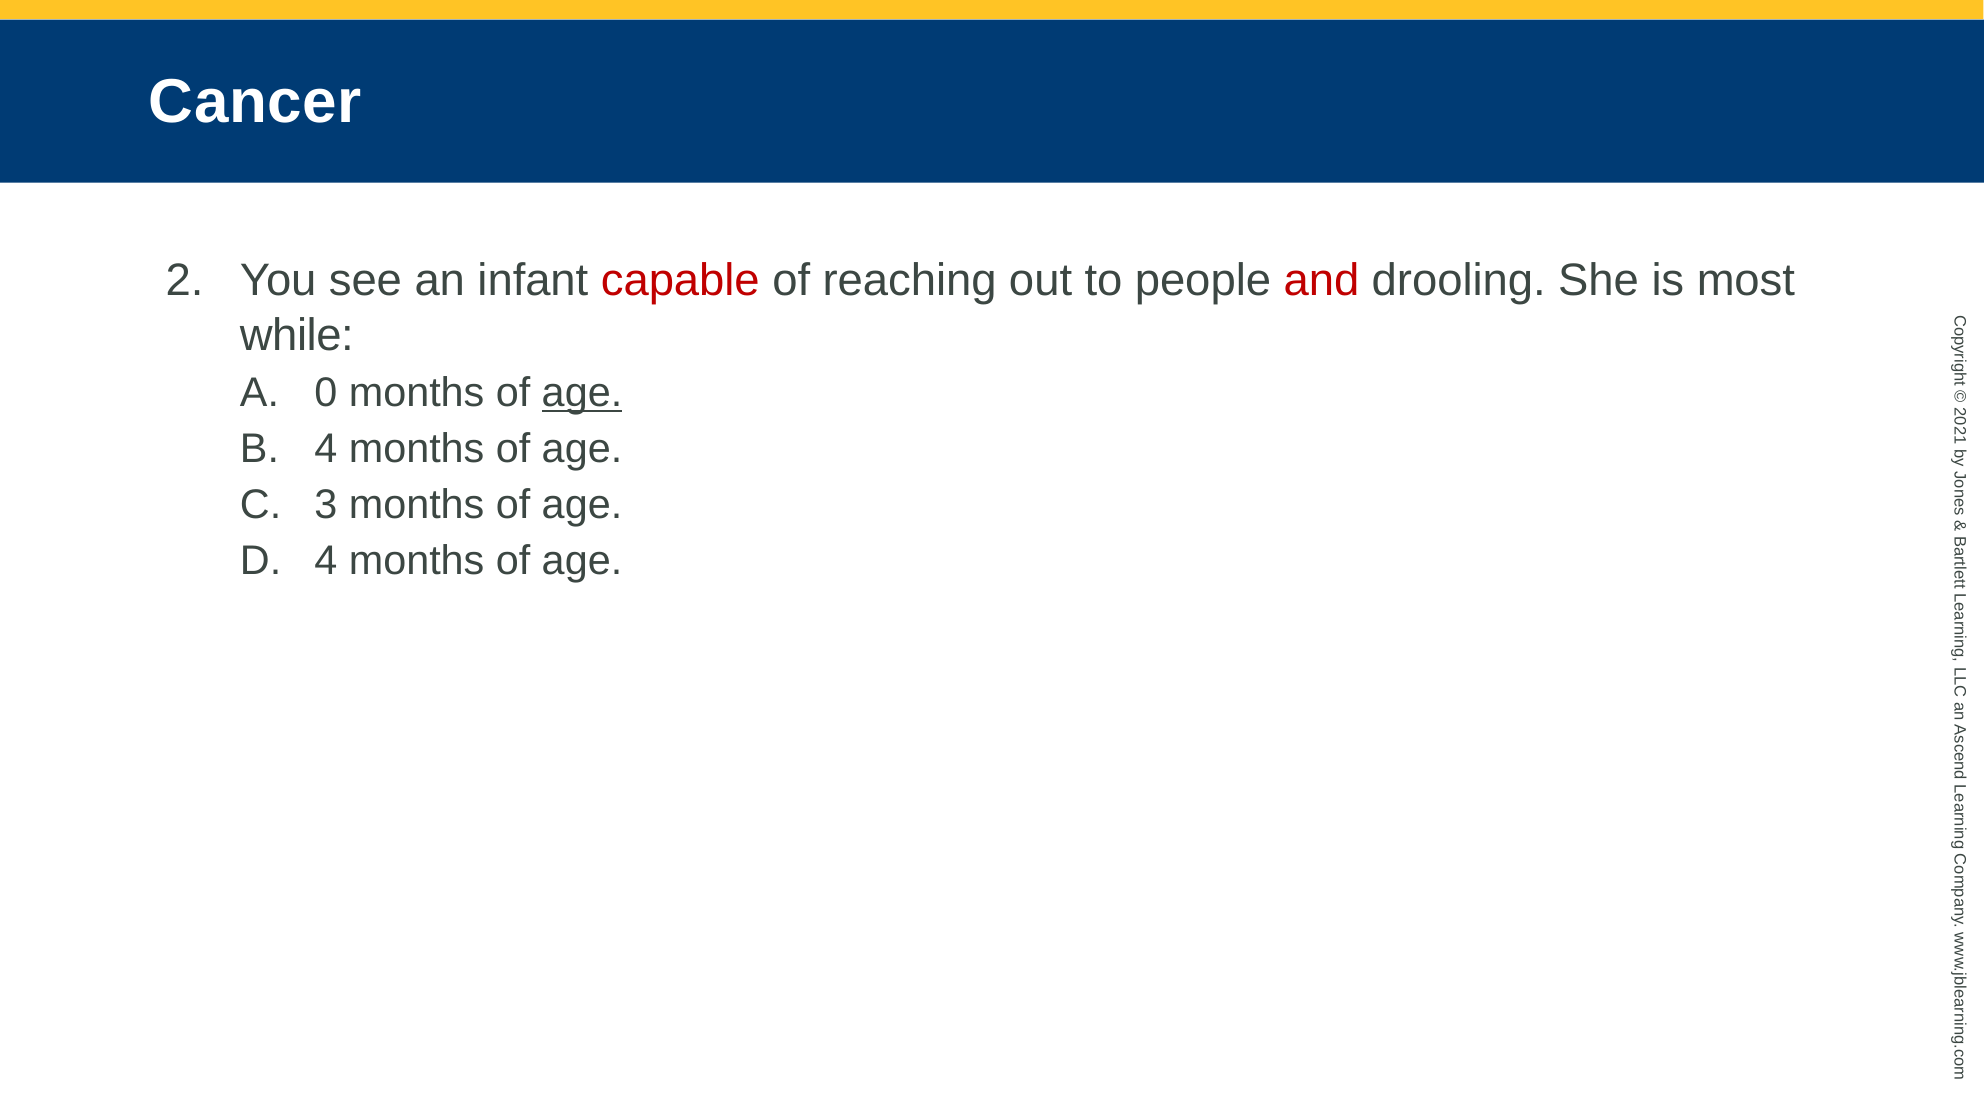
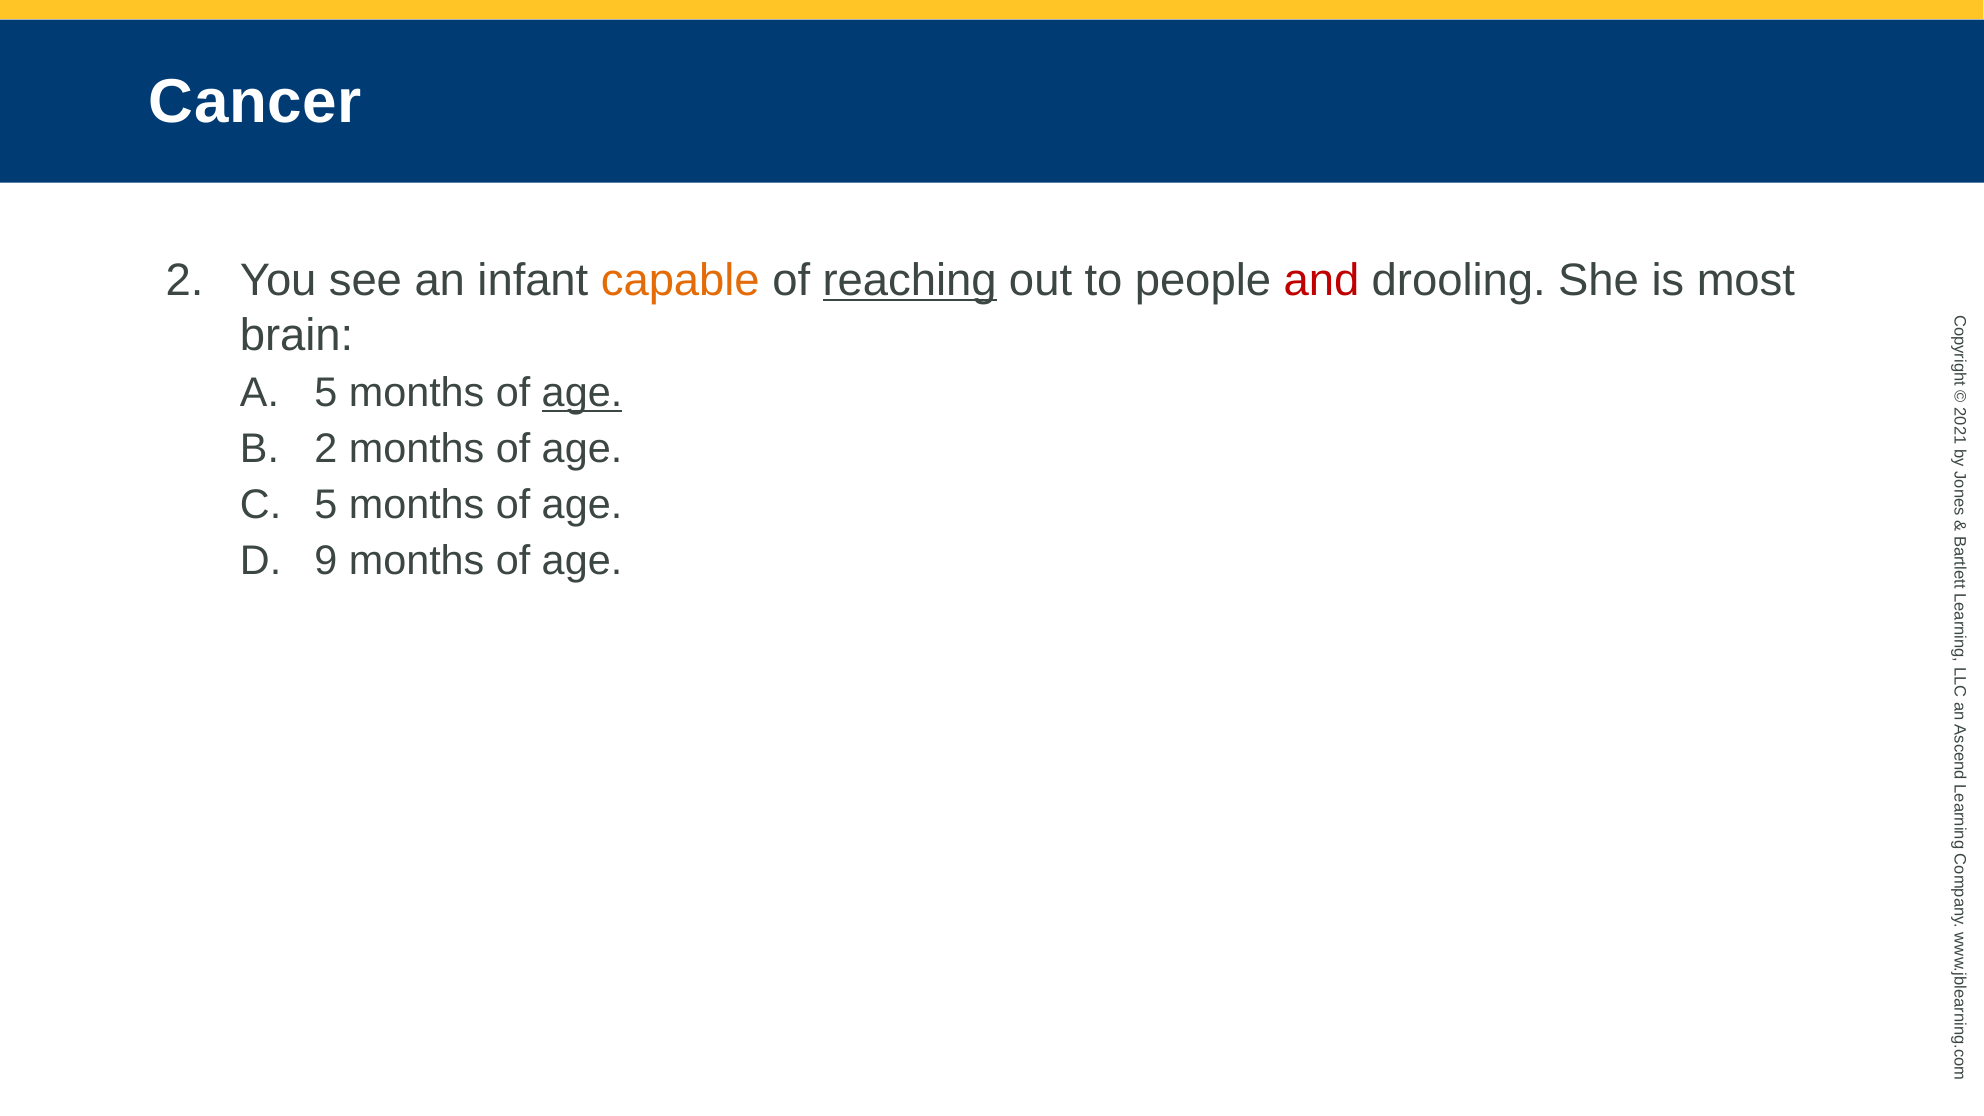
capable colour: red -> orange
reaching underline: none -> present
while: while -> brain
0 at (326, 393): 0 -> 5
4 at (326, 449): 4 -> 2
3 at (326, 505): 3 -> 5
4 at (326, 561): 4 -> 9
